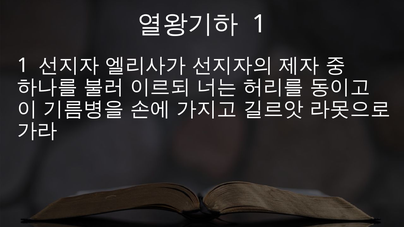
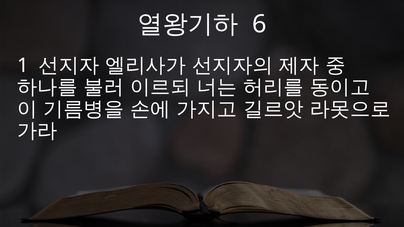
1 at (259, 24): 1 -> 6
